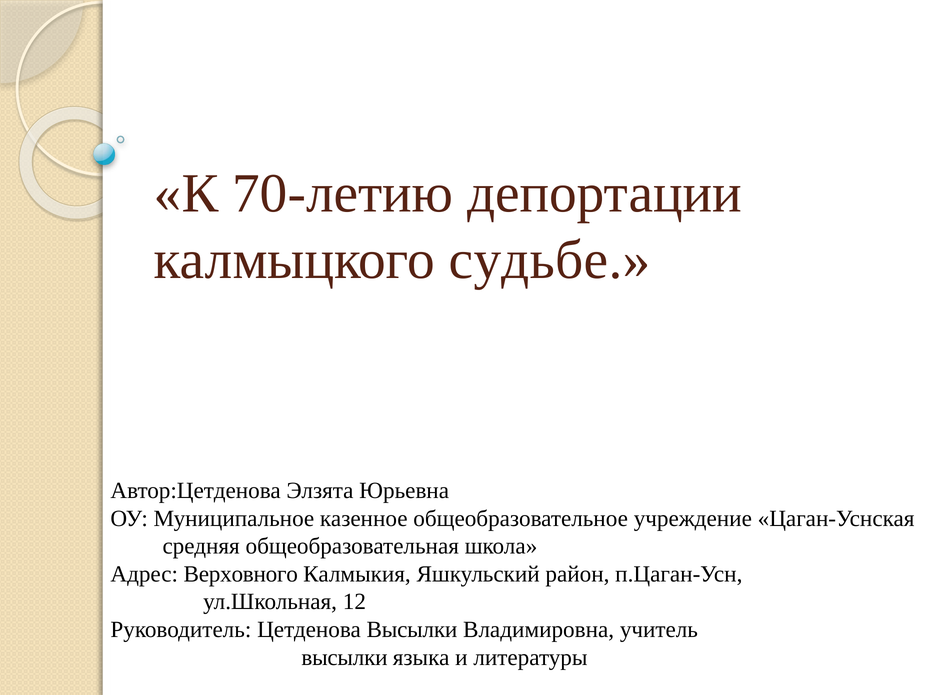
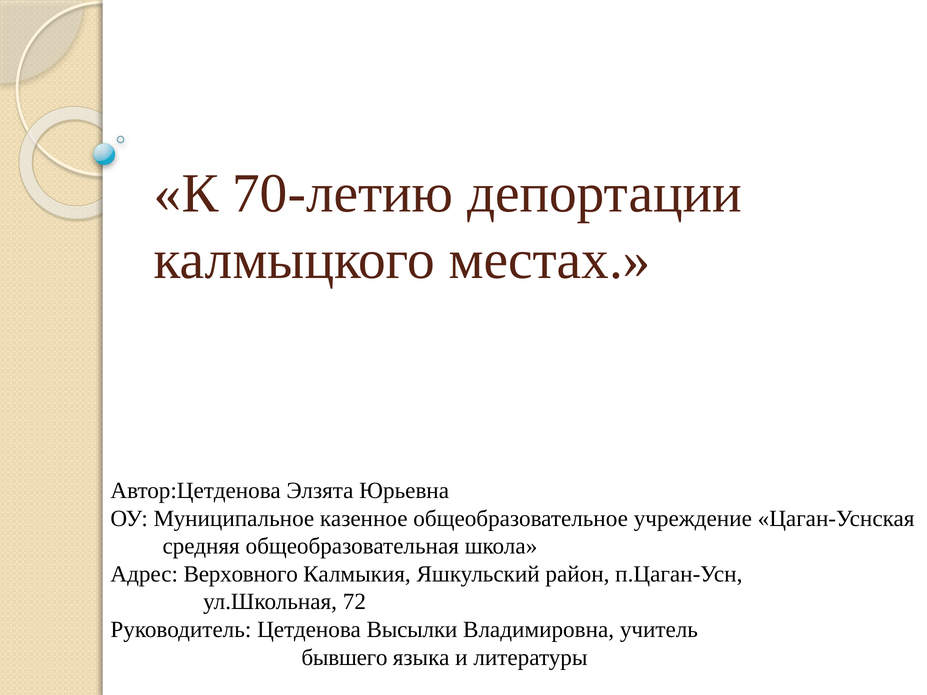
судьбе: судьбе -> местах
12: 12 -> 72
высылки at (344, 658): высылки -> бывшего
